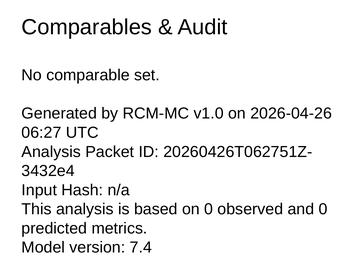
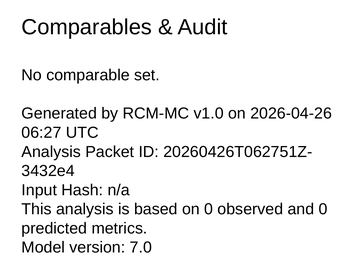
7.4: 7.4 -> 7.0
